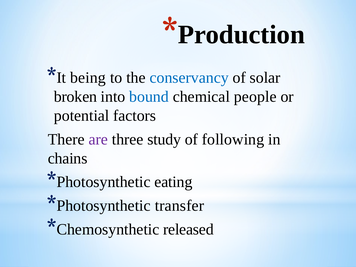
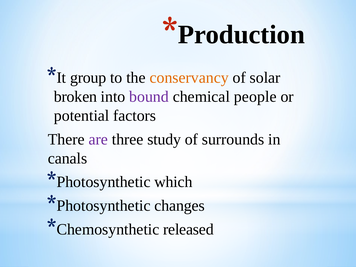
being: being -> group
conservancy colour: blue -> orange
bound colour: blue -> purple
following: following -> surrounds
chains: chains -> canals
eating: eating -> which
transfer: transfer -> changes
